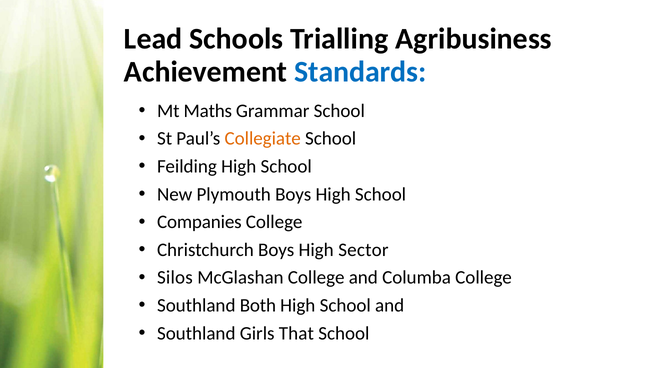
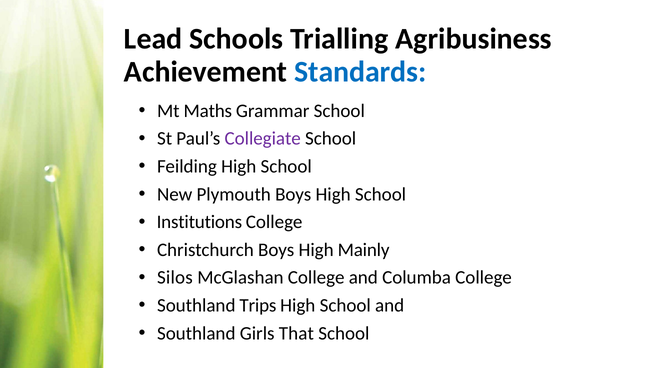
Collegiate colour: orange -> purple
Companies: Companies -> Institutions
Sector: Sector -> Mainly
Both: Both -> Trips
